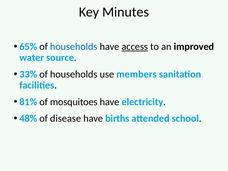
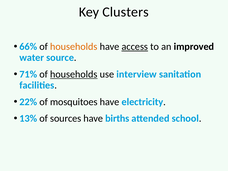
Minutes: Minutes -> Clusters
65%: 65% -> 66%
households at (74, 47) colour: blue -> orange
33%: 33% -> 71%
households at (74, 74) underline: none -> present
members: members -> interview
81%: 81% -> 22%
48%: 48% -> 13%
disease: disease -> sources
